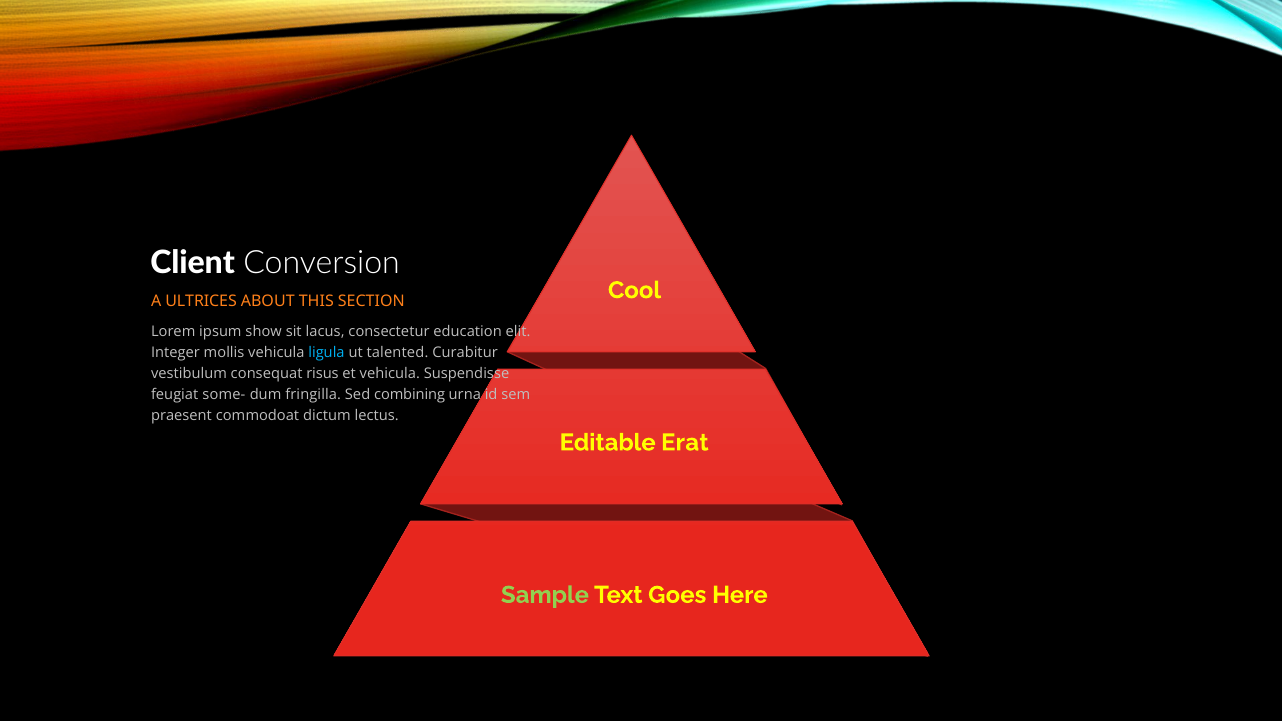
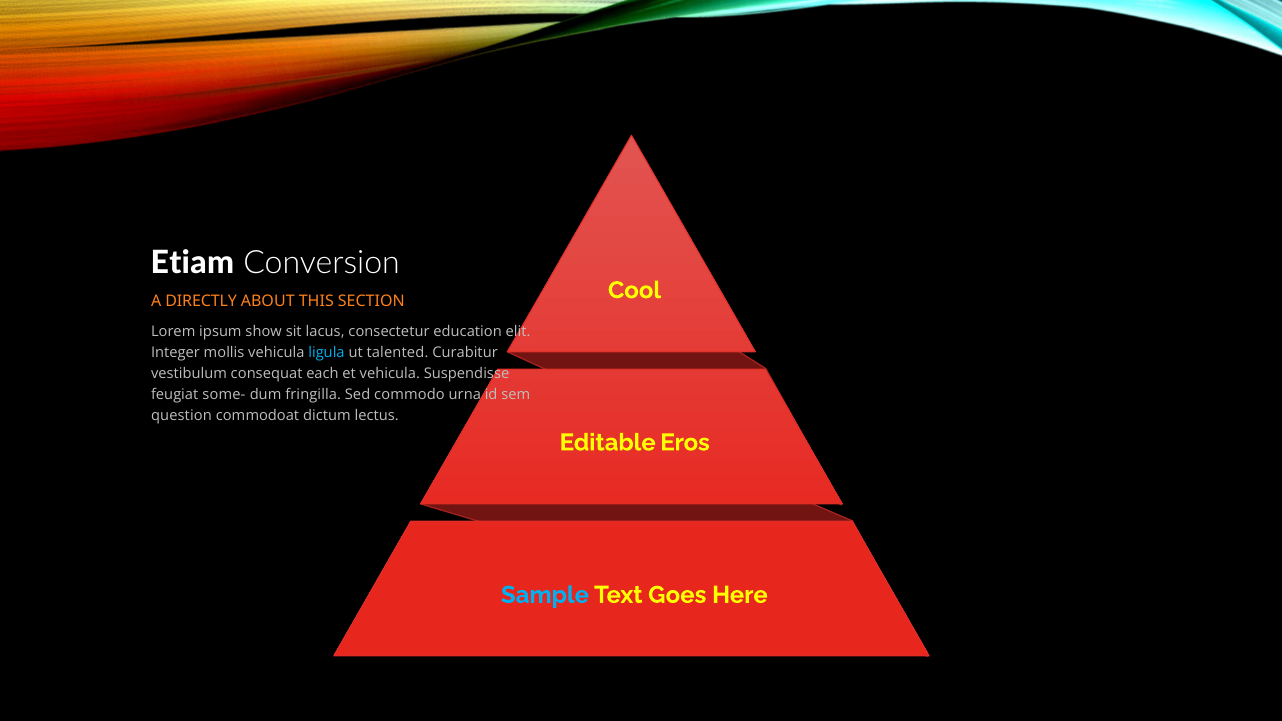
Client: Client -> Etiam
ULTRICES: ULTRICES -> DIRECTLY
risus: risus -> each
combining: combining -> commodo
praesent: praesent -> question
Erat: Erat -> Eros
Sample colour: light green -> light blue
